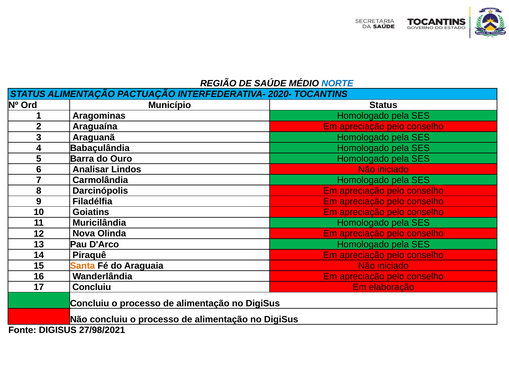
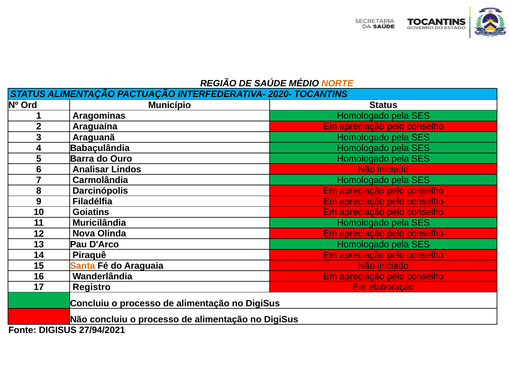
NORTE colour: blue -> orange
17 Concluiu: Concluiu -> Registro
27/98/2021: 27/98/2021 -> 27/94/2021
